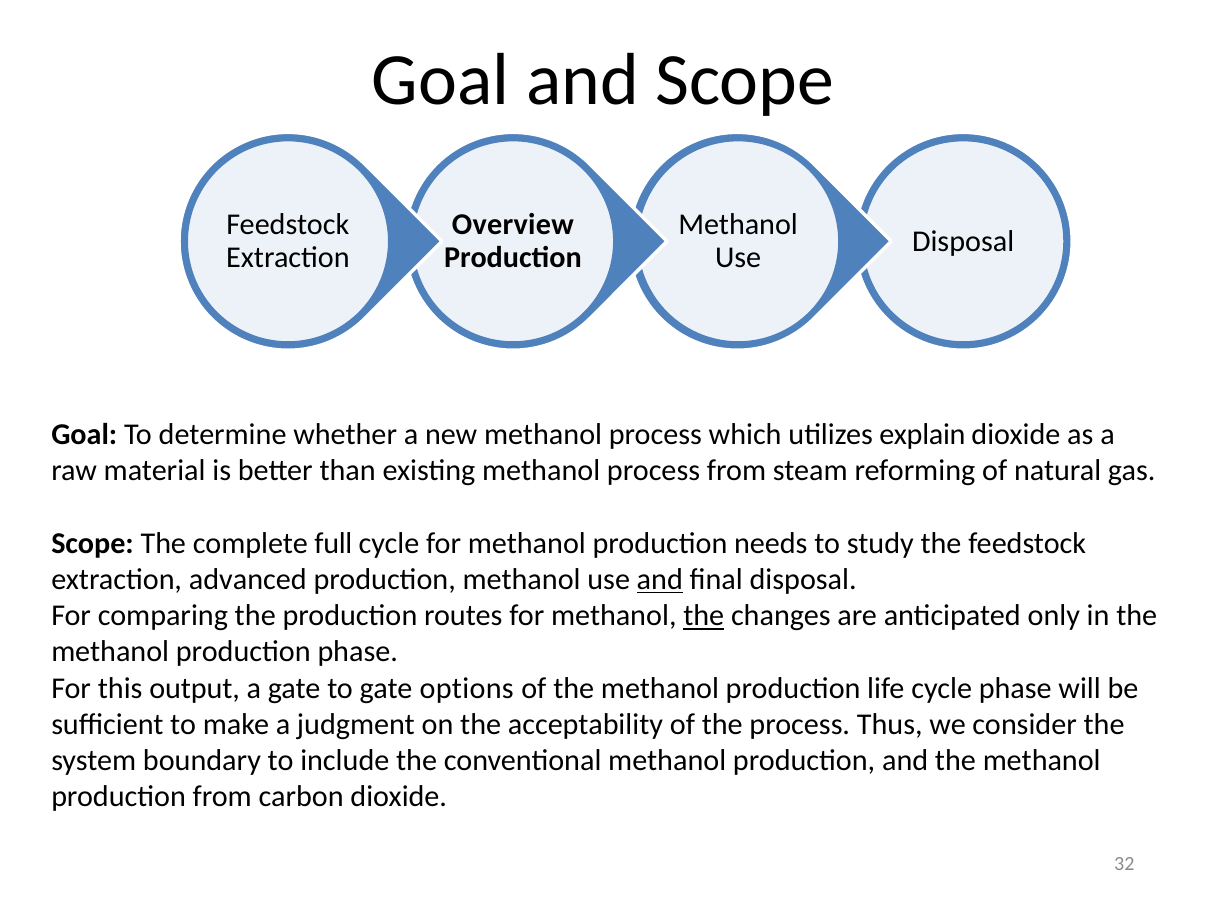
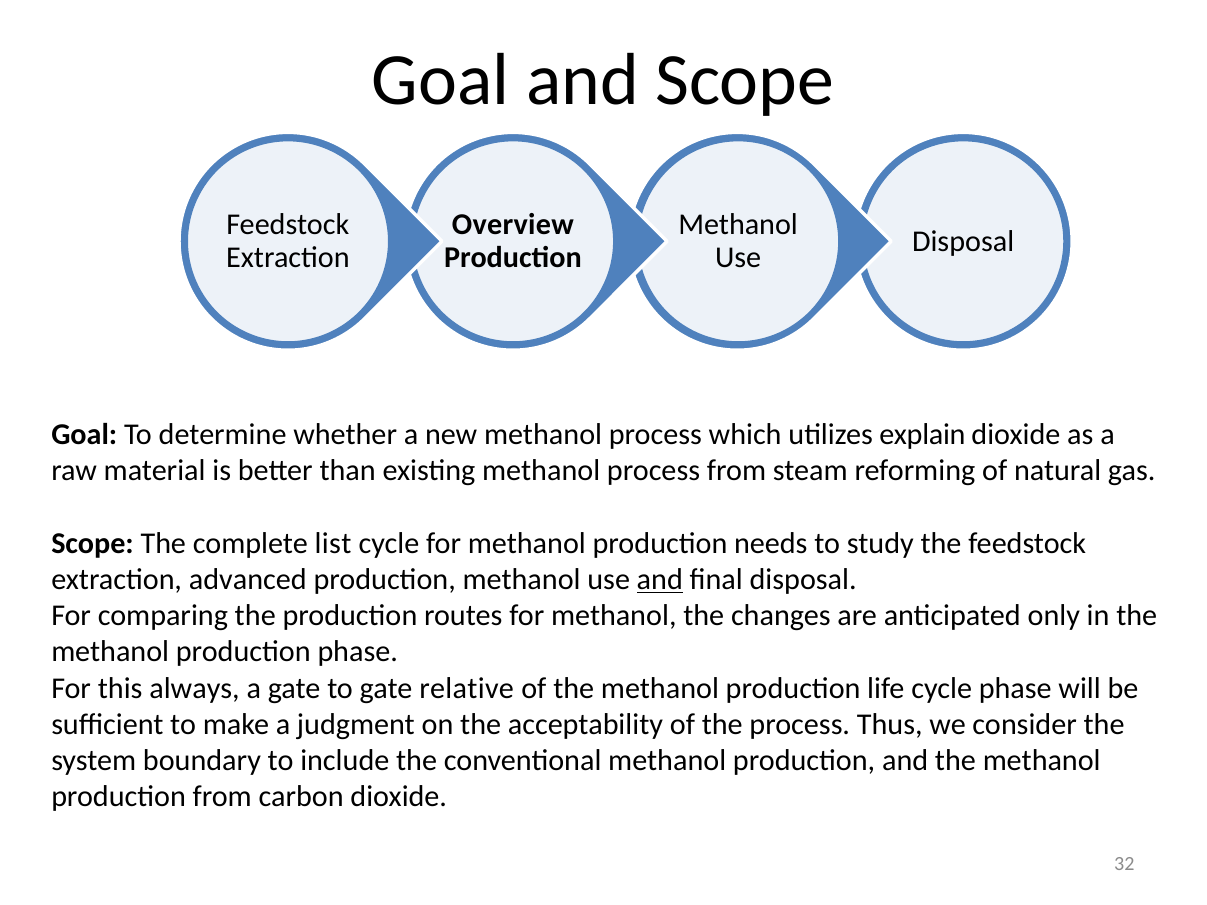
full: full -> list
the at (704, 616) underline: present -> none
output: output -> always
options: options -> relative
